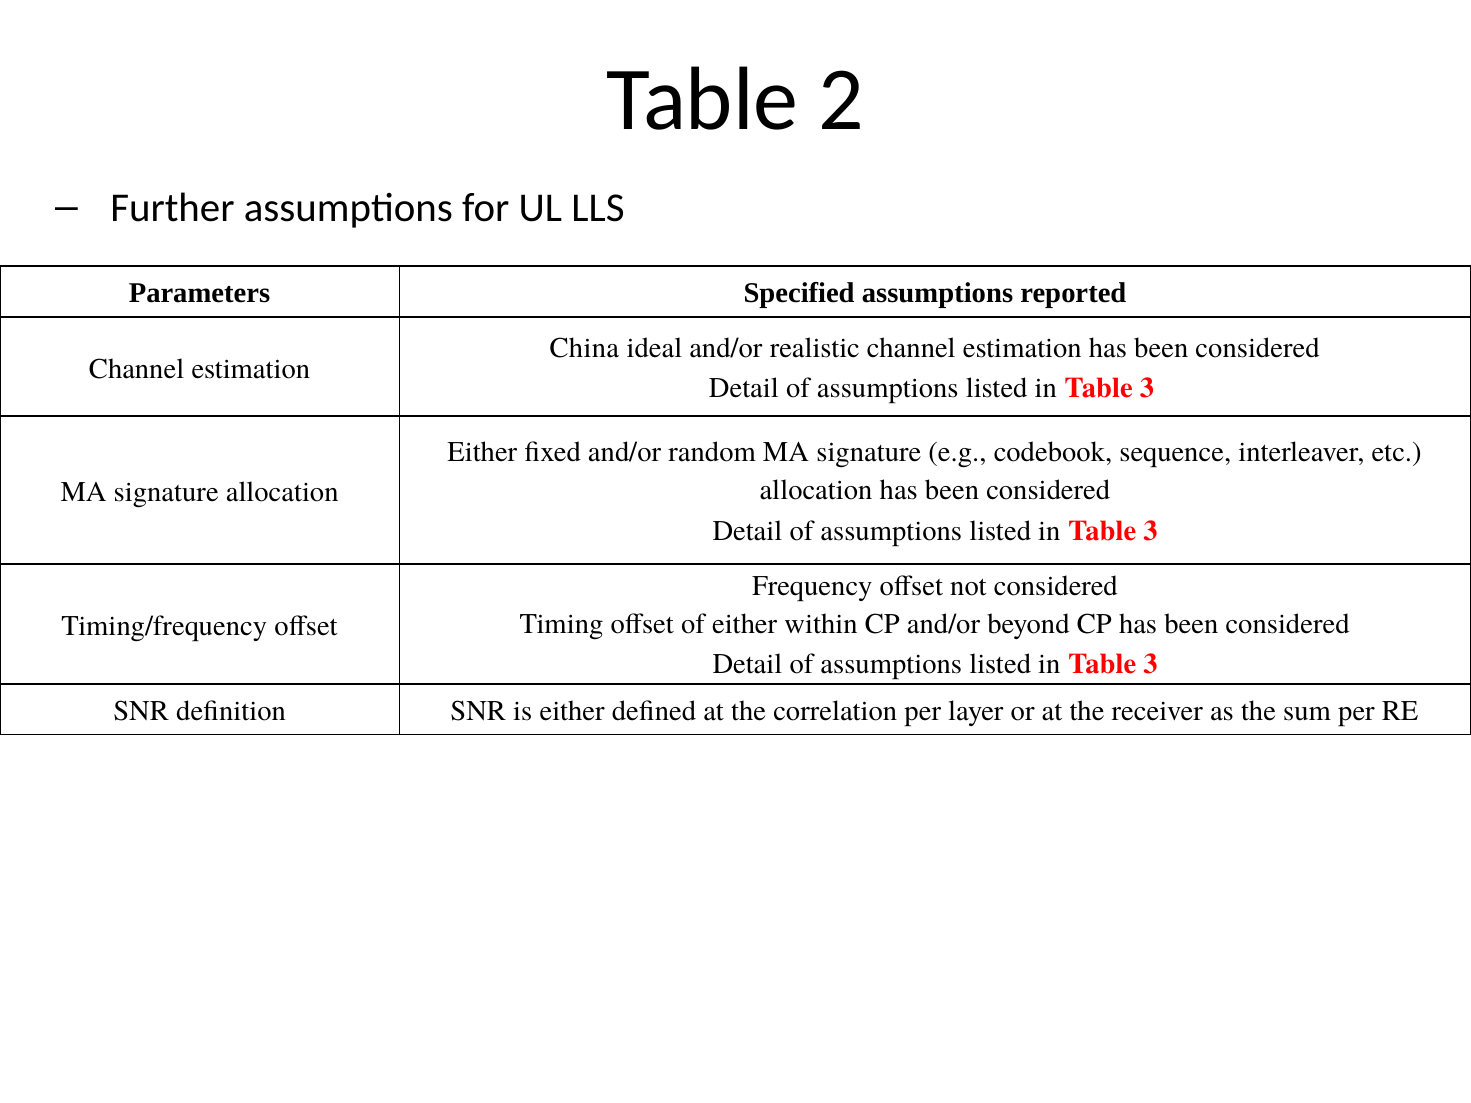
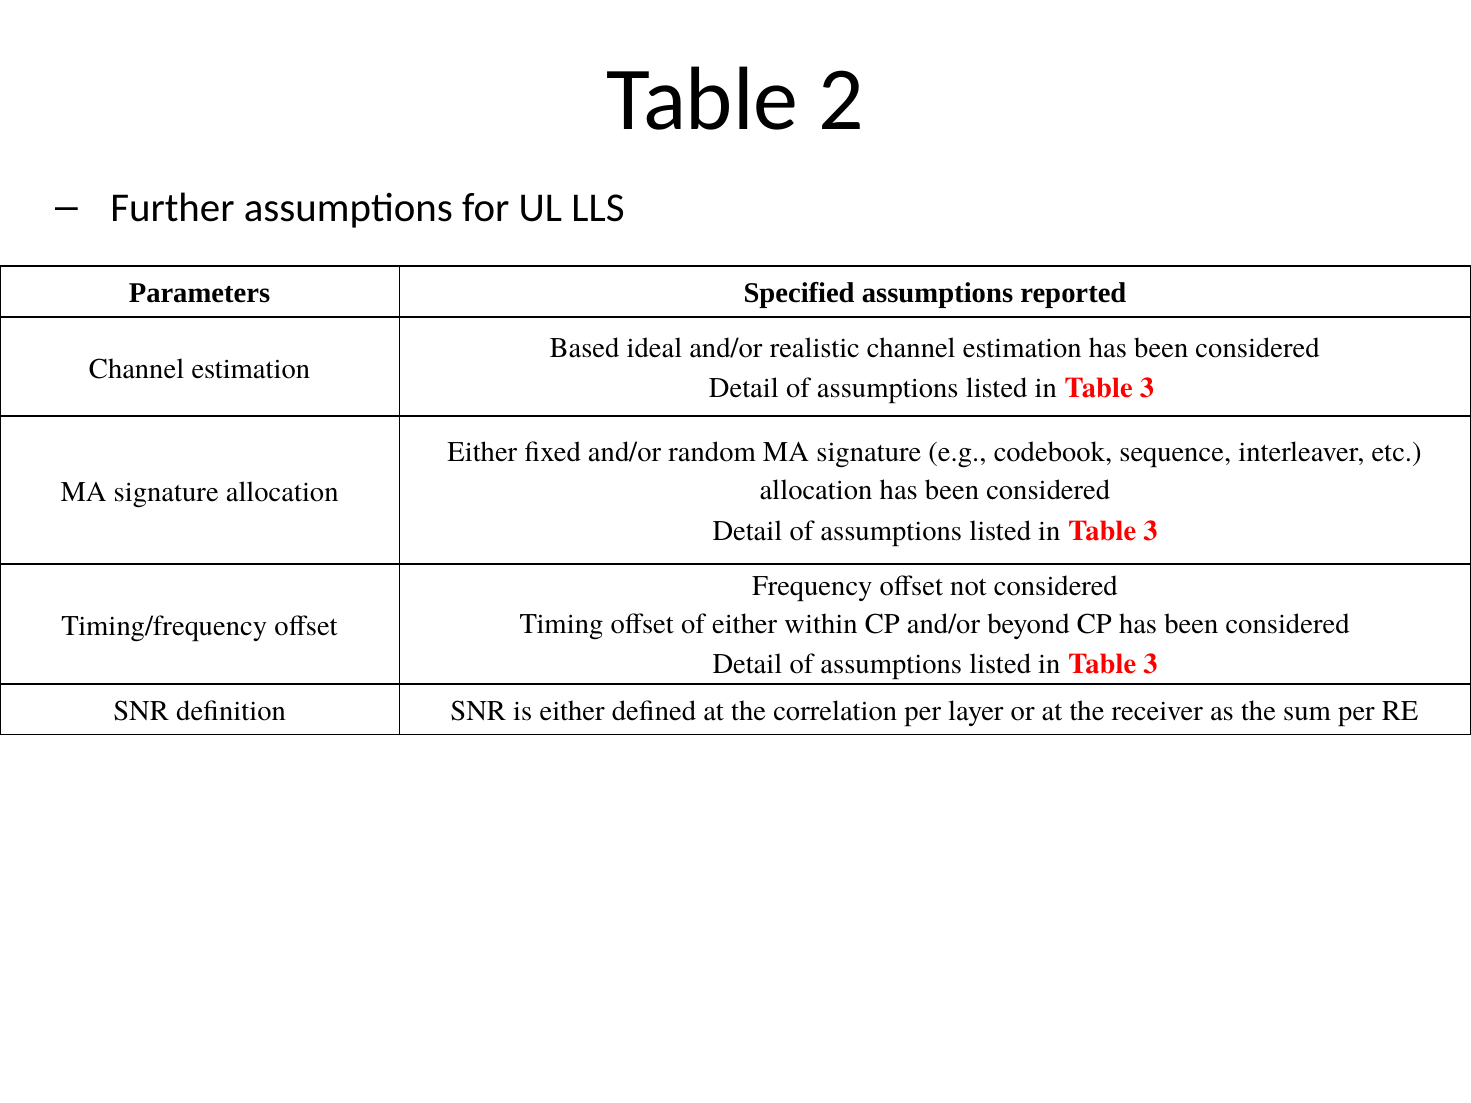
China: China -> Based
